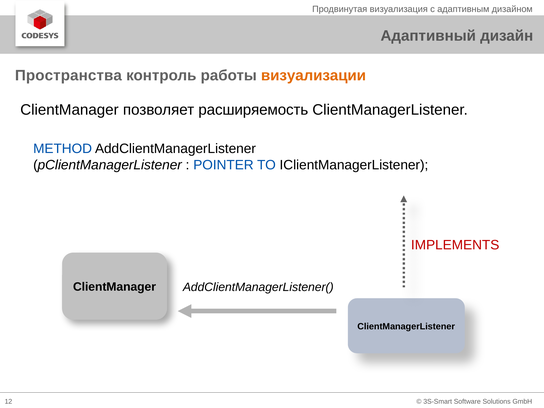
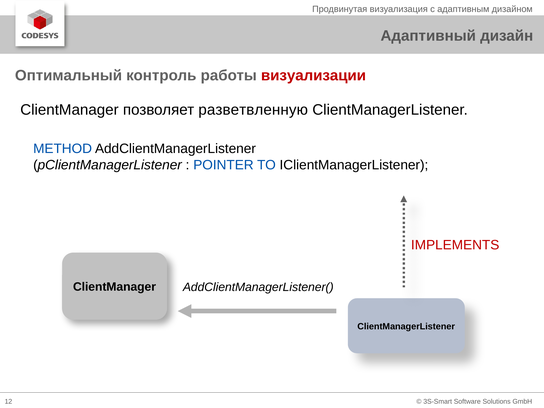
Пространства: Пространства -> Оптимальный
визуализации colour: orange -> red
расширяемость: расширяемость -> разветвленную
